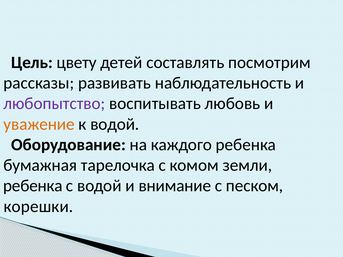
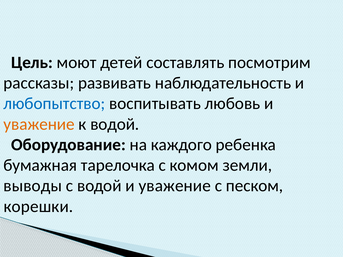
цвету: цвету -> моют
любопытство colour: purple -> blue
ребенка at (33, 186): ребенка -> выводы
водой и внимание: внимание -> уважение
